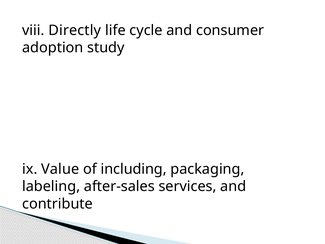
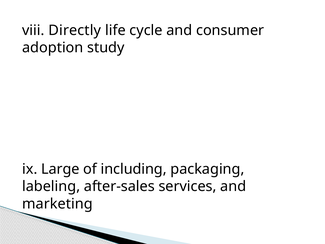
Value: Value -> Large
contribute: contribute -> marketing
